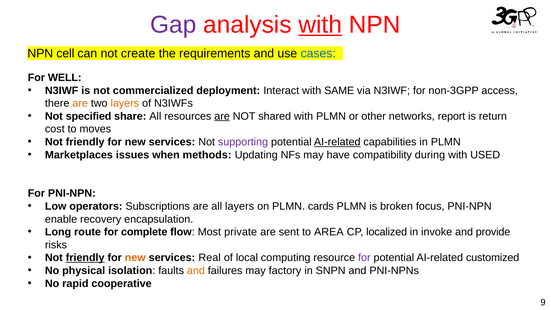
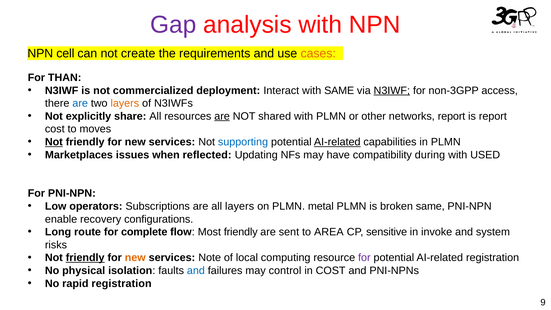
with at (320, 25) underline: present -> none
cases colour: blue -> orange
WELL: WELL -> THAN
N3IWF at (392, 90) underline: none -> present
are at (80, 103) colour: orange -> blue
specified: specified -> explicitly
is return: return -> report
Not at (54, 142) underline: none -> present
supporting colour: purple -> blue
methods: methods -> reflected
cards: cards -> metal
broken focus: focus -> same
encapsulation: encapsulation -> configurations
Most private: private -> friendly
localized: localized -> sensitive
provide: provide -> system
Real: Real -> Note
AI-related customized: customized -> registration
and at (196, 271) colour: orange -> blue
factory: factory -> control
in SNPN: SNPN -> COST
rapid cooperative: cooperative -> registration
